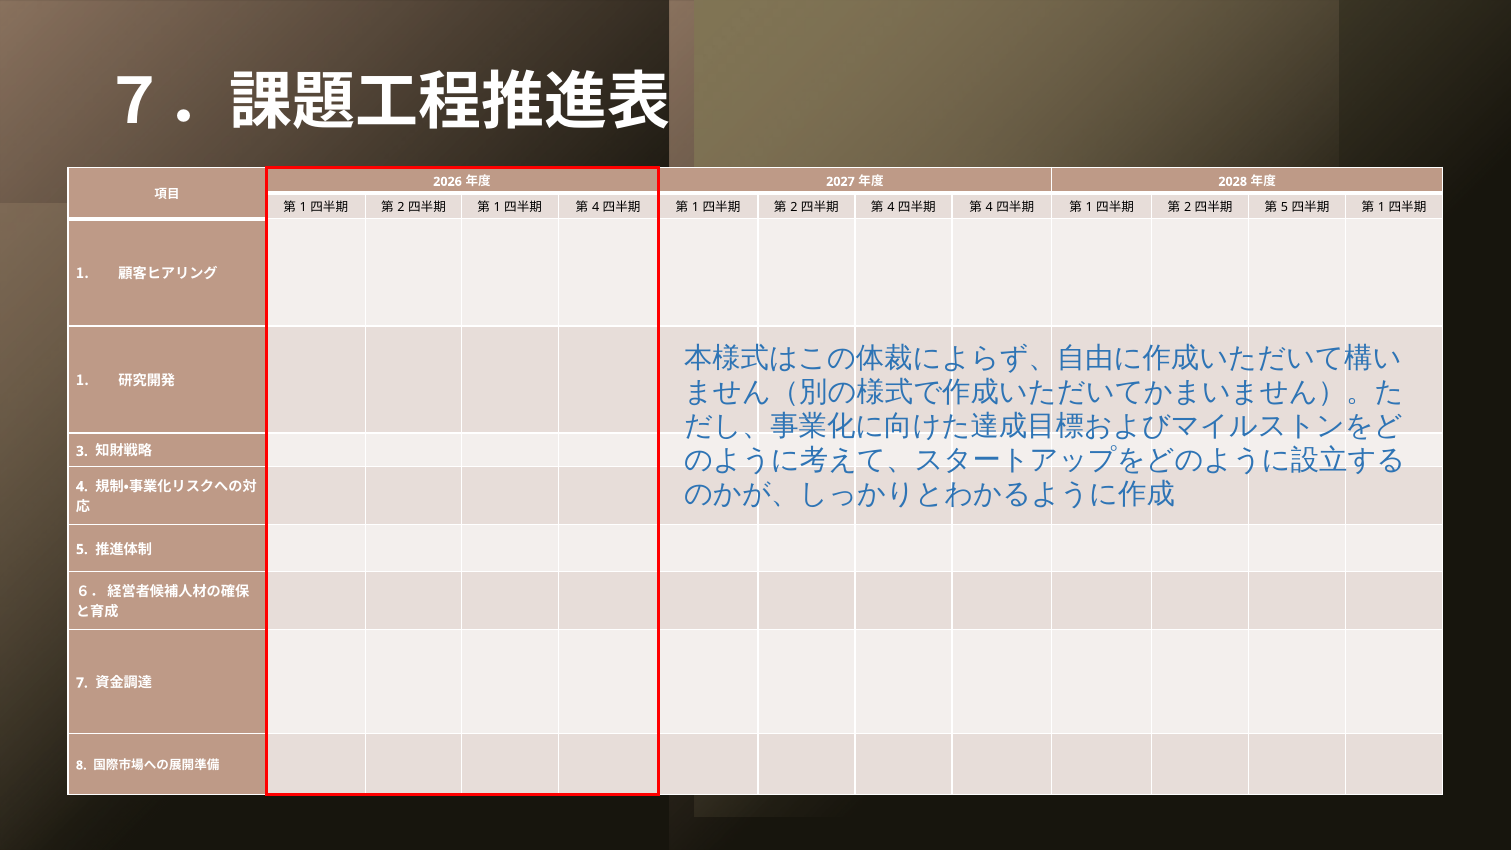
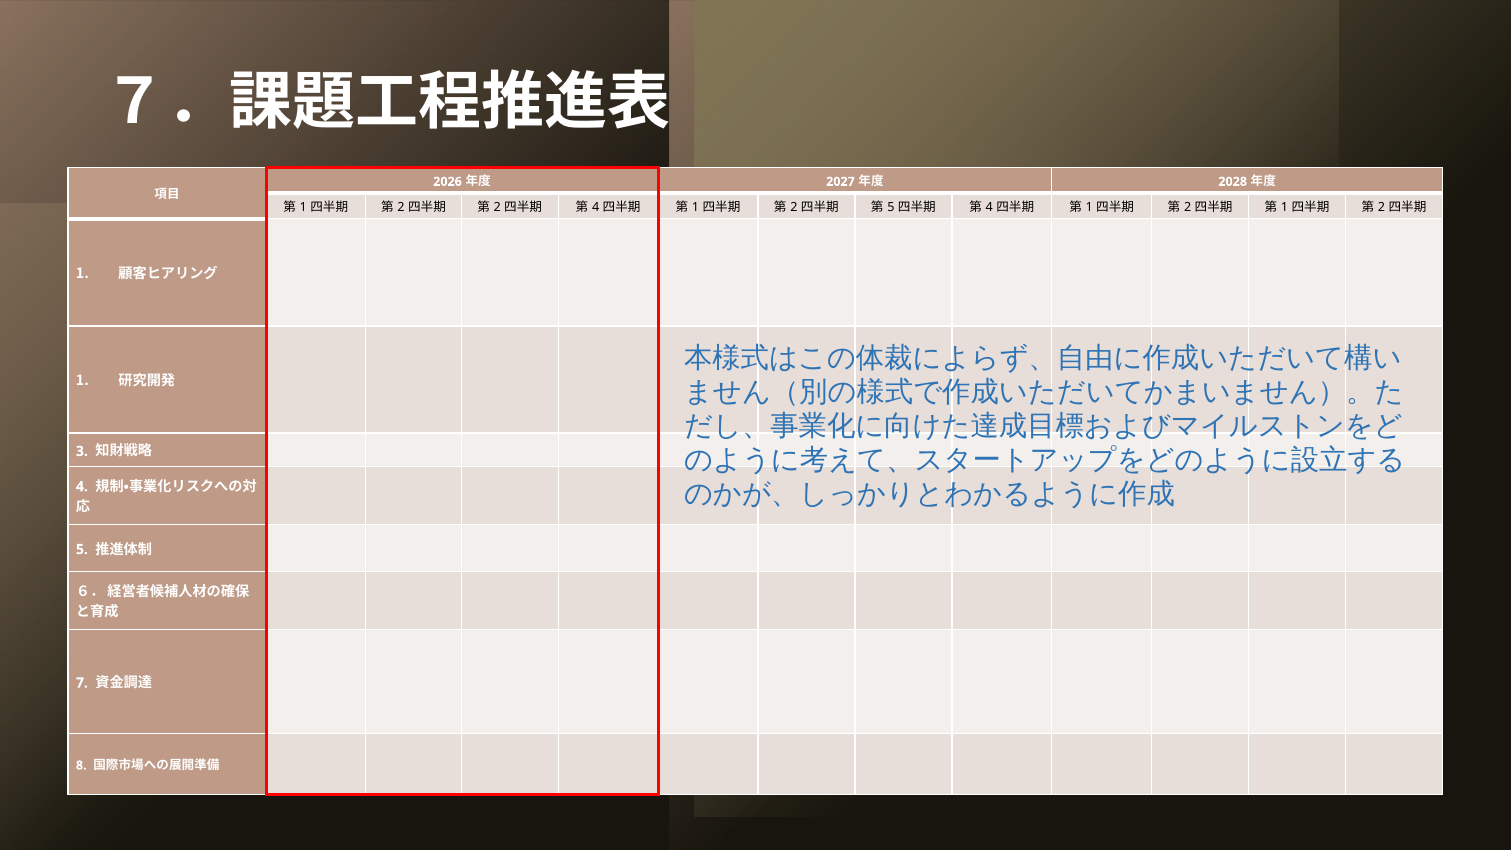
1 at (497, 207): 1 -> 2
4 at (891, 207): 4 -> 5
5 at (1285, 207): 5 -> 1
1 at (1382, 207): 1 -> 2
